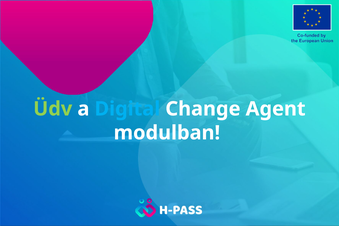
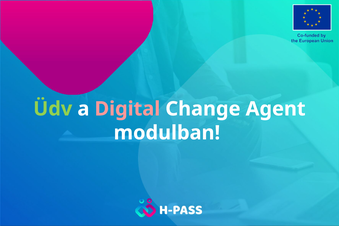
Digital colour: light blue -> pink
